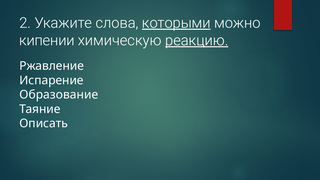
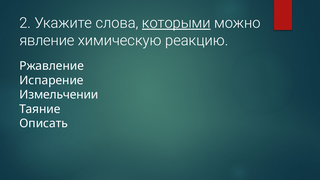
кипении: кипении -> явление
реакцию underline: present -> none
Образование: Образование -> Измельчении
